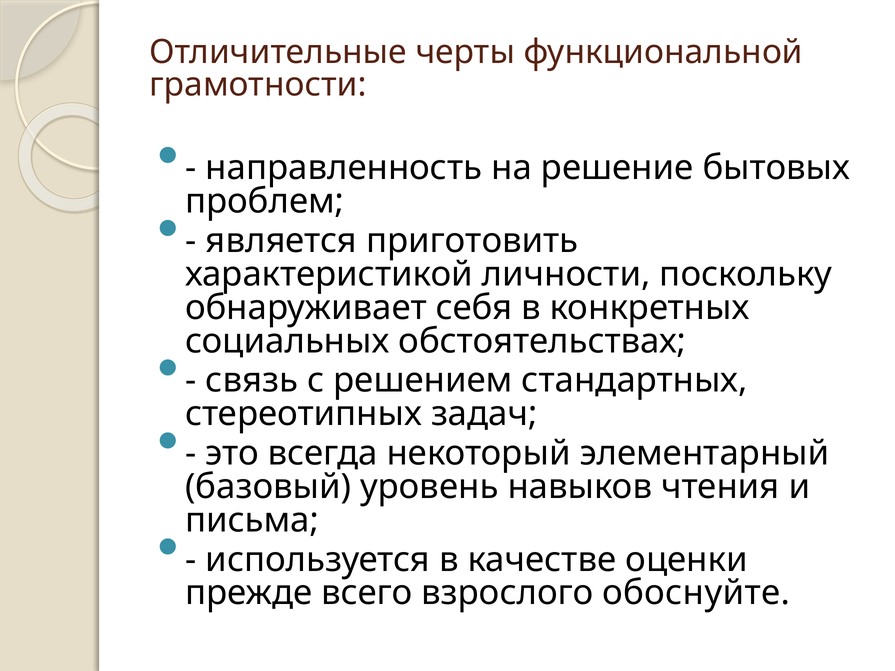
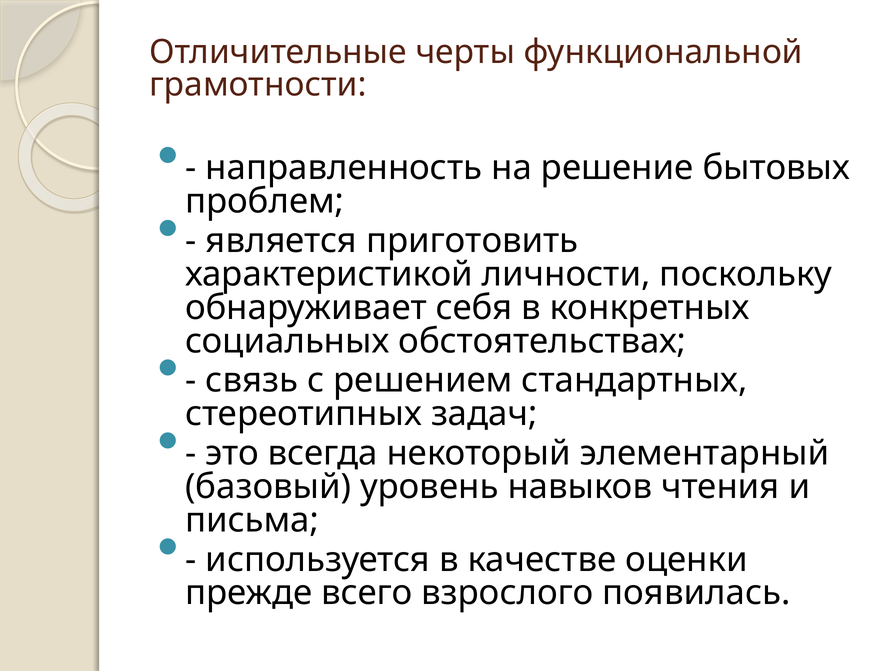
обоснуйте: обоснуйте -> появилась
